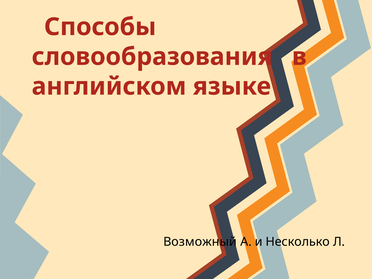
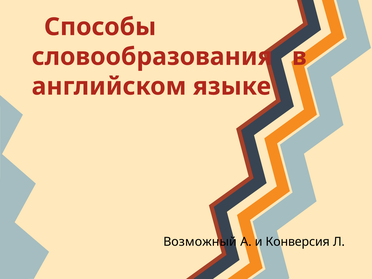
Несколько: Несколько -> Конверсия
